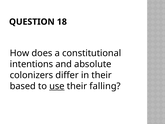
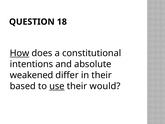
How underline: none -> present
colonizers: colonizers -> weakened
falling: falling -> would
